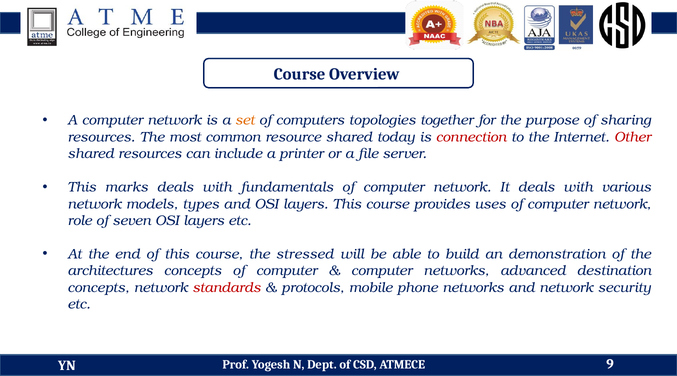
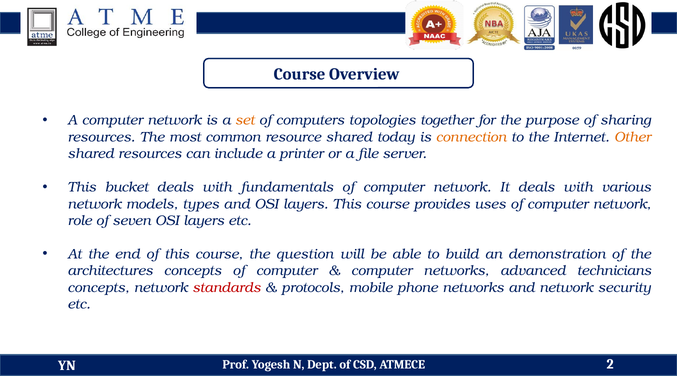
connection colour: red -> orange
Other colour: red -> orange
marks: marks -> bucket
stressed: stressed -> question
destination: destination -> technicians
9: 9 -> 2
